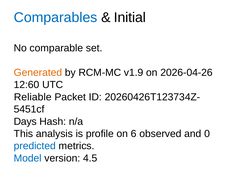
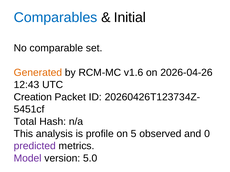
v1.9: v1.9 -> v1.6
12:60: 12:60 -> 12:43
Reliable: Reliable -> Creation
Days: Days -> Total
6: 6 -> 5
predicted colour: blue -> purple
Model colour: blue -> purple
4.5: 4.5 -> 5.0
